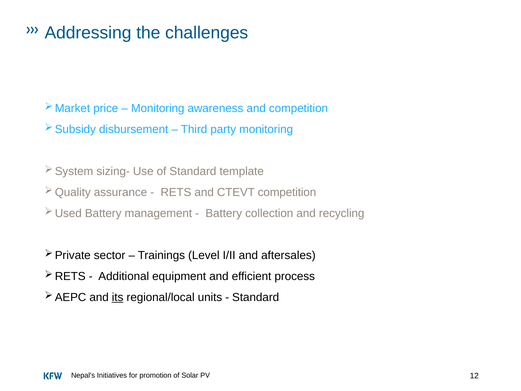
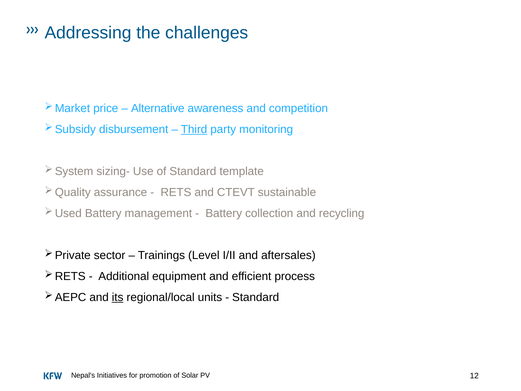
Monitoring at (158, 108): Monitoring -> Alternative
Third underline: none -> present
CTEVT competition: competition -> sustainable
